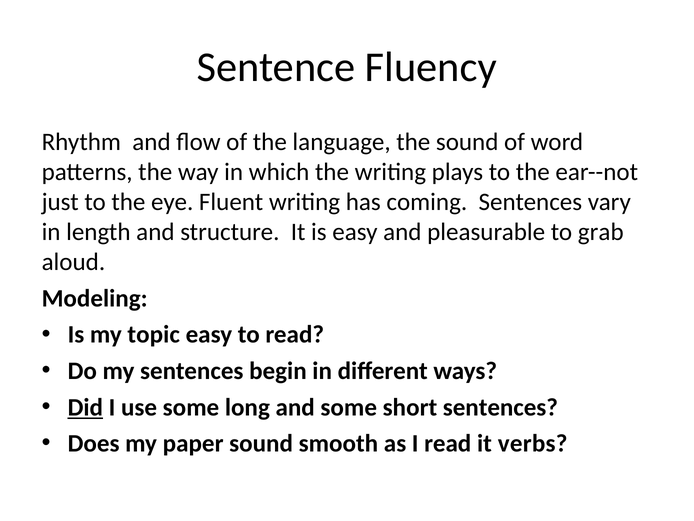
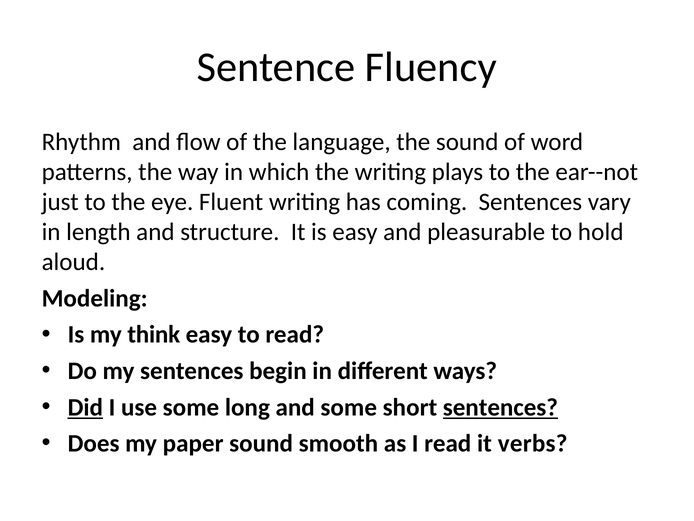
grab: grab -> hold
topic: topic -> think
sentences at (500, 407) underline: none -> present
